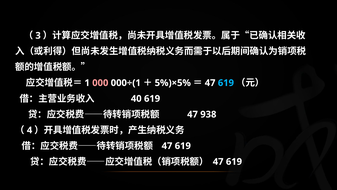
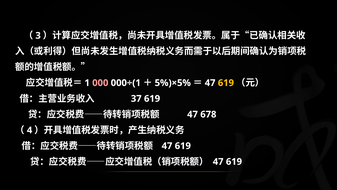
619 at (226, 83) colour: light blue -> yellow
40: 40 -> 37
938: 938 -> 678
